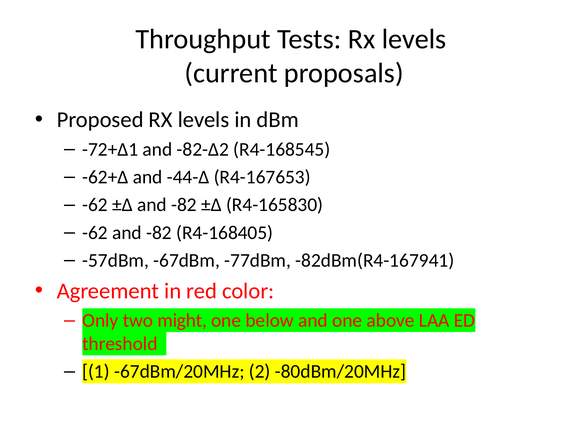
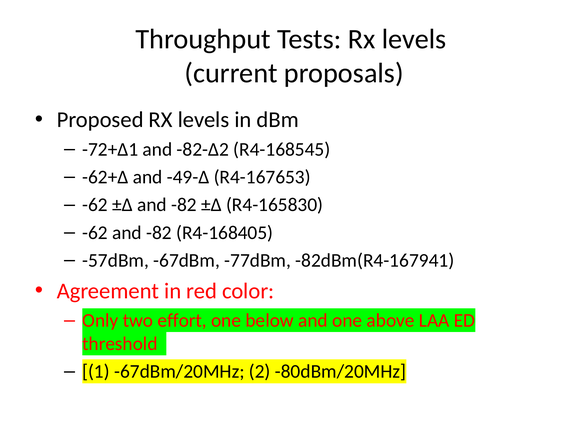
-44-∆: -44-∆ -> -49-∆
might: might -> effort
